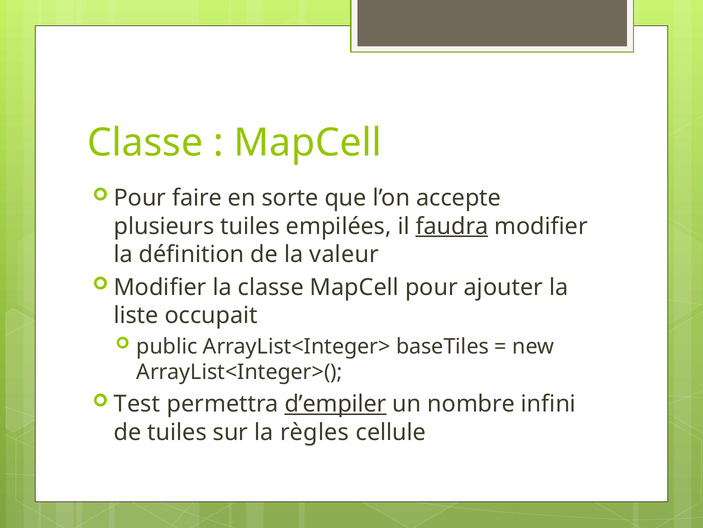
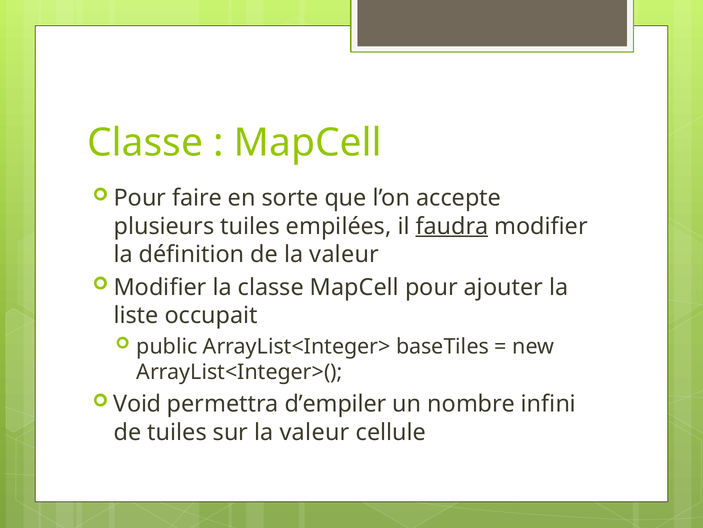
Test: Test -> Void
d’empiler underline: present -> none
sur la règles: règles -> valeur
